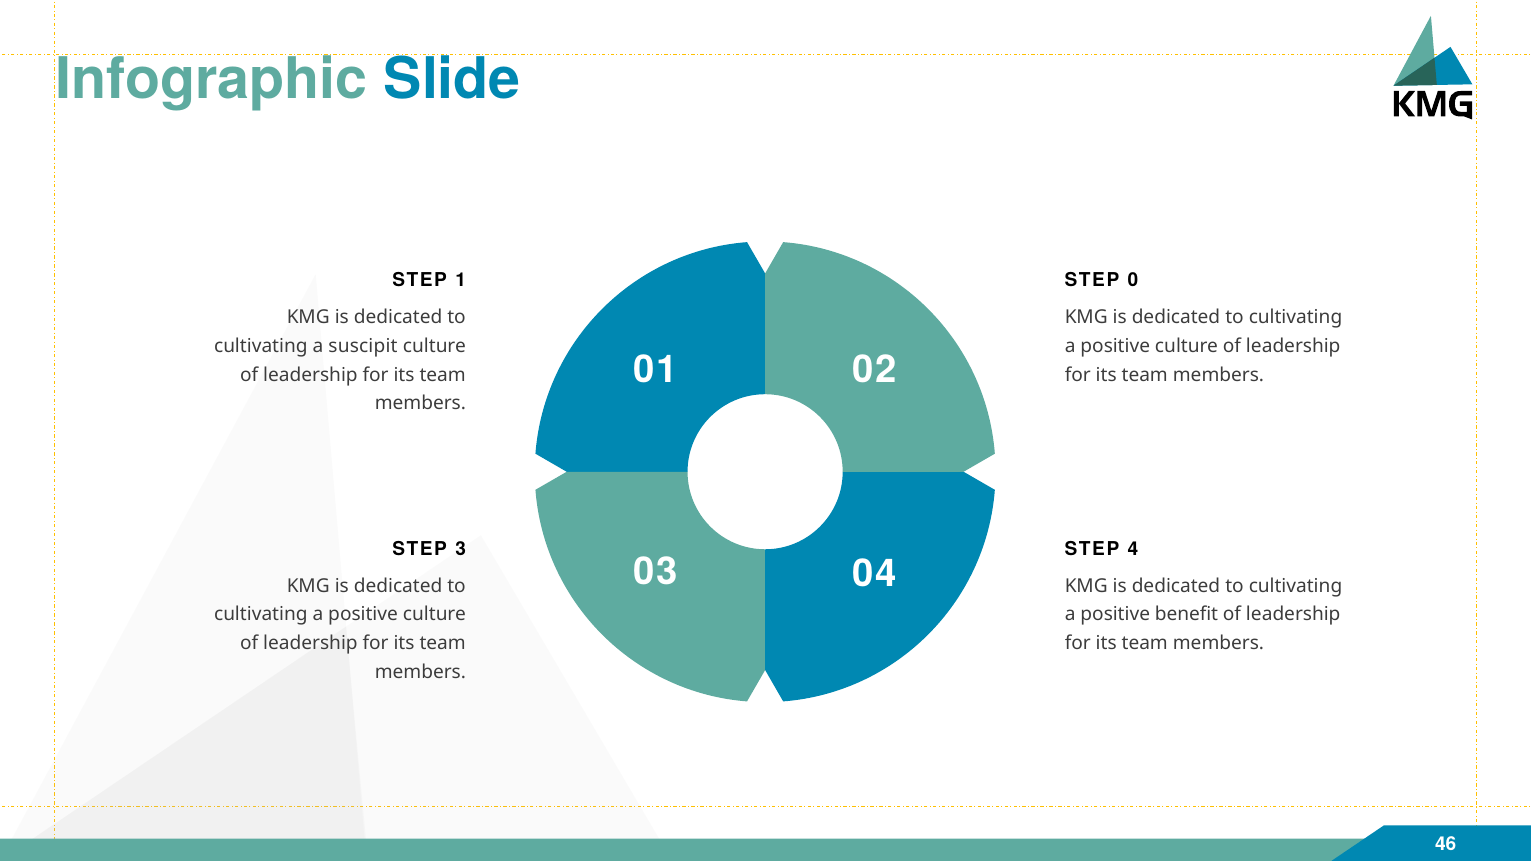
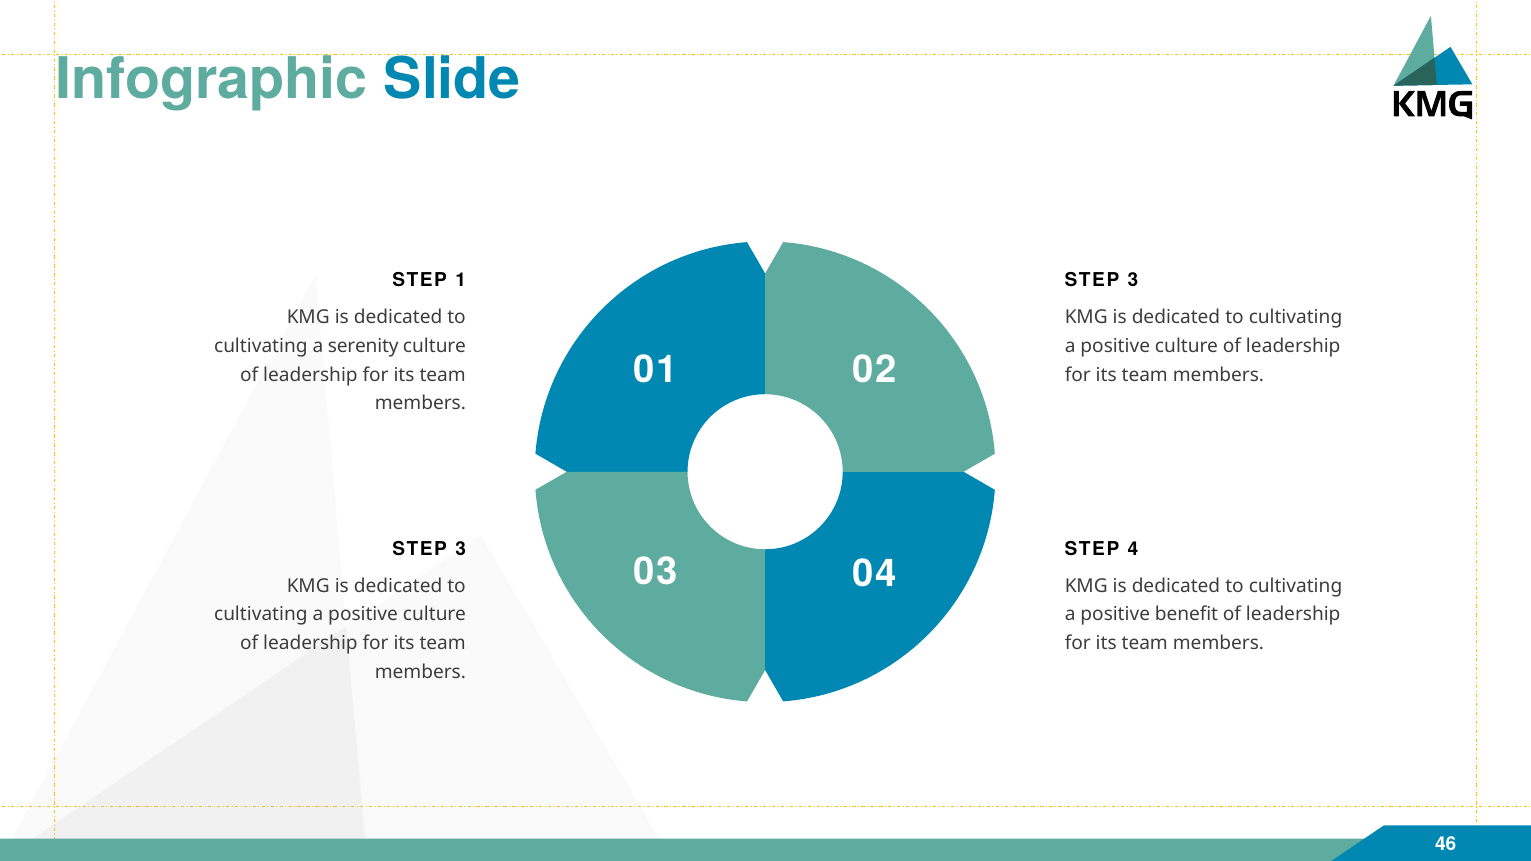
0 at (1133, 281): 0 -> 3
suscipit: suscipit -> serenity
